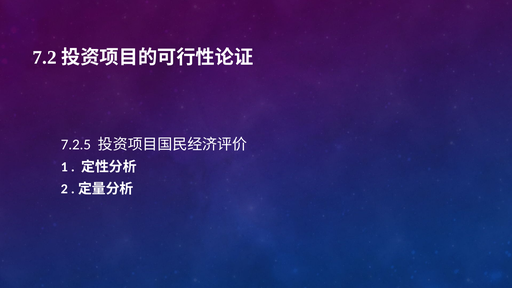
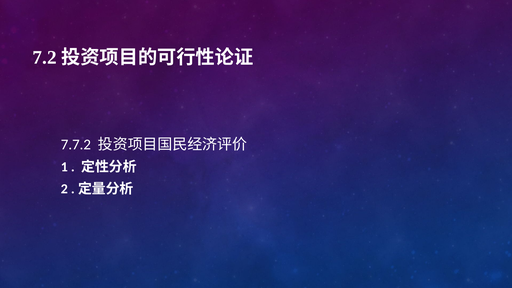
7.2.5: 7.2.5 -> 7.7.2
